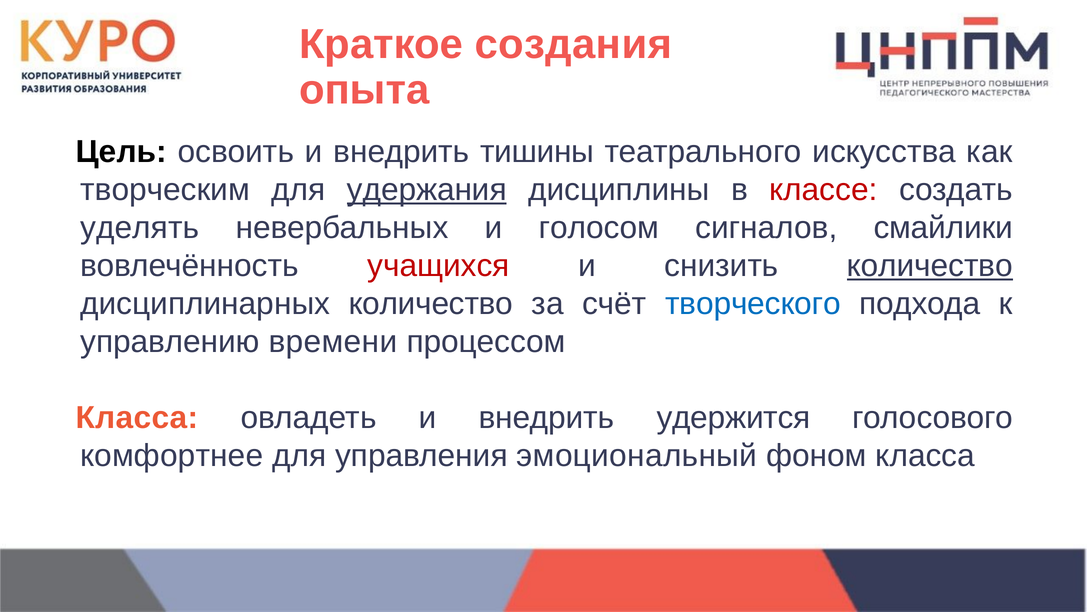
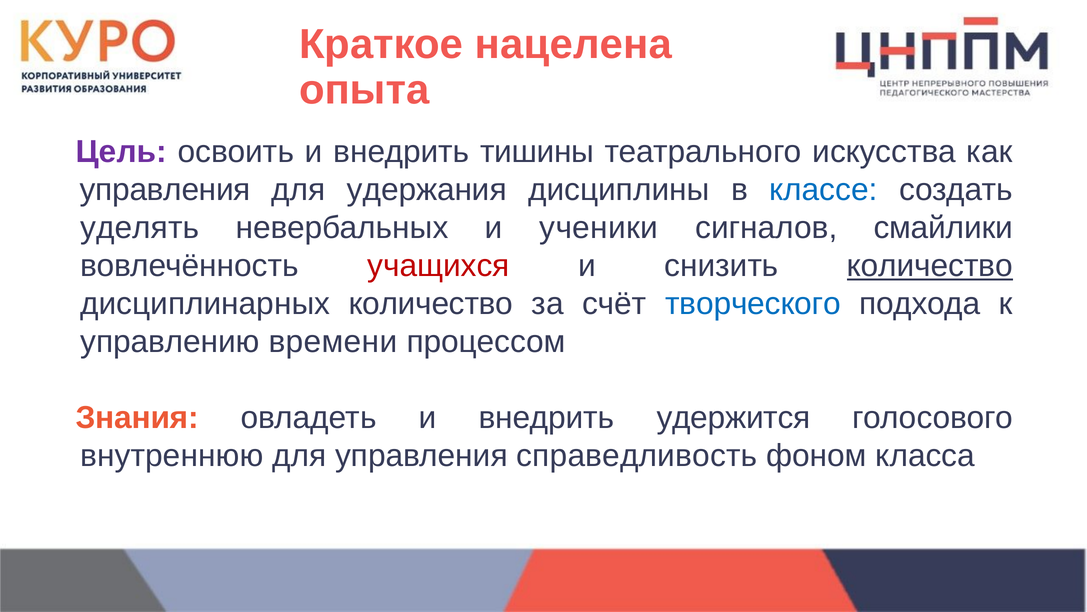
создания: создания -> нацелена
Цель colour: black -> purple
творческим at (165, 190): творческим -> управления
удержания underline: present -> none
классе colour: red -> blue
голосом: голосом -> ученики
Класса at (137, 418): Класса -> Знания
комфортнее: комфортнее -> внутреннюю
эмоциональный: эмоциональный -> справедливость
